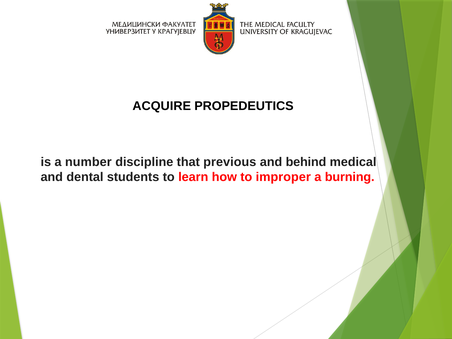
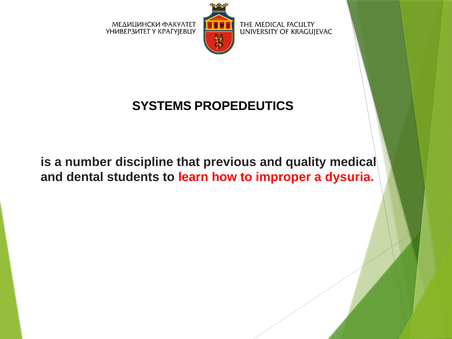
ACQUIRE: ACQUIRE -> SYSTEMS
behind: behind -> quality
burning: burning -> dysuria
